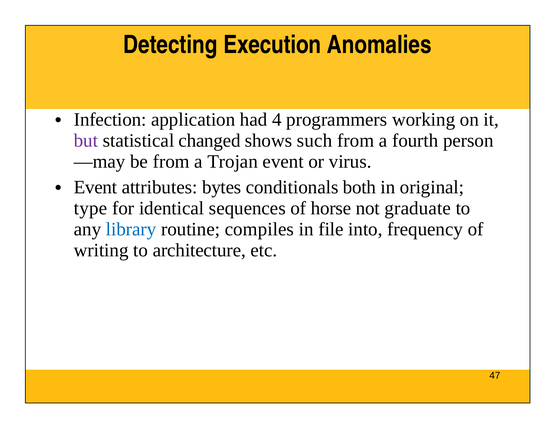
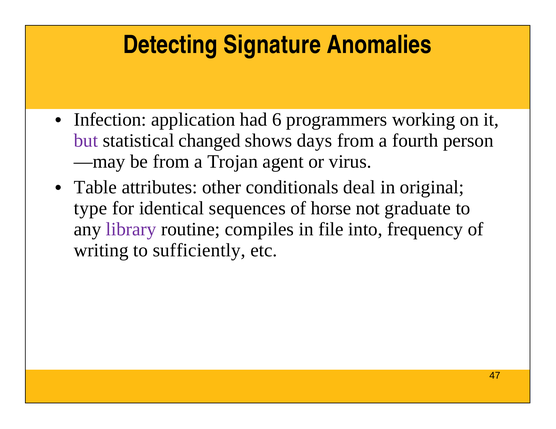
Execution: Execution -> Signature
4: 4 -> 6
such: such -> days
Trojan event: event -> agent
Event at (95, 188): Event -> Table
bytes: bytes -> other
both: both -> deal
library colour: blue -> purple
architecture: architecture -> sufficiently
